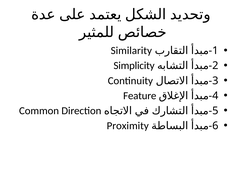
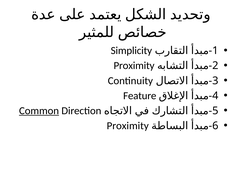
Similarity: Similarity -> Simplicity
Simplicity at (134, 66): Simplicity -> Proximity
Common underline: none -> present
